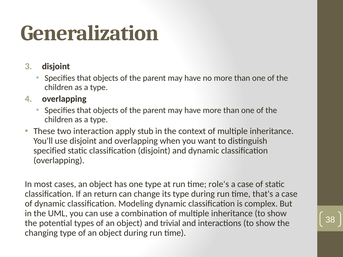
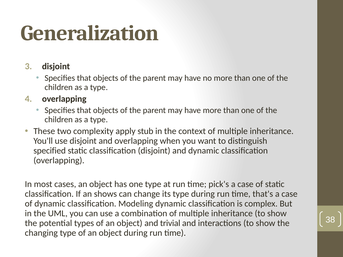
interaction: interaction -> complexity
role's: role's -> pick's
return: return -> shows
